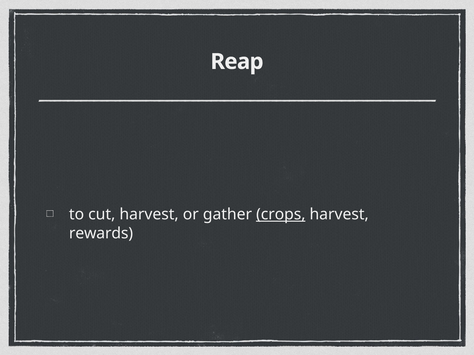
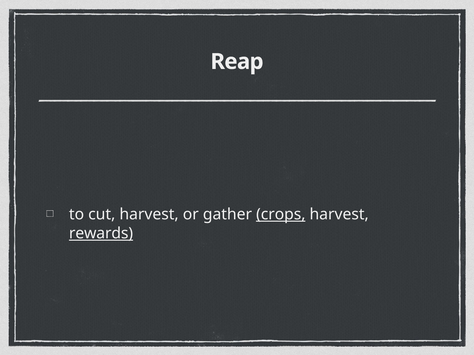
rewards underline: none -> present
